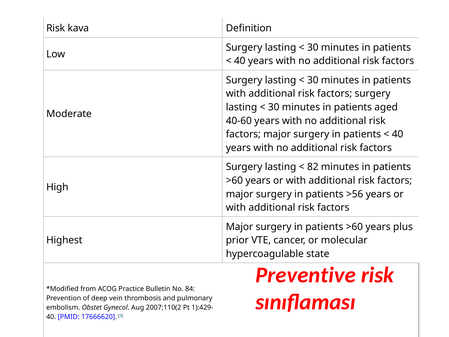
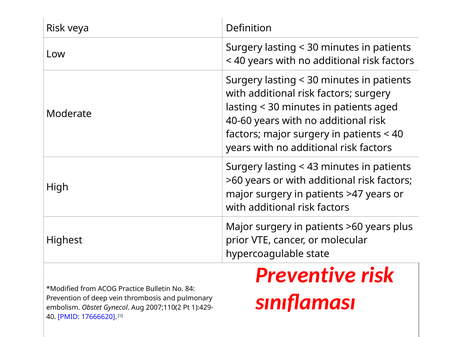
kava: kava -> veya
82: 82 -> 43
>56: >56 -> >47
